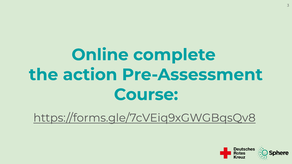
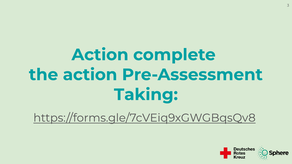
Online at (100, 55): Online -> Action
Course: Course -> Taking
